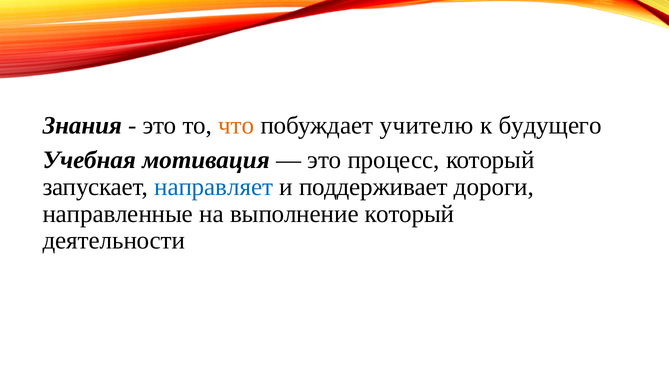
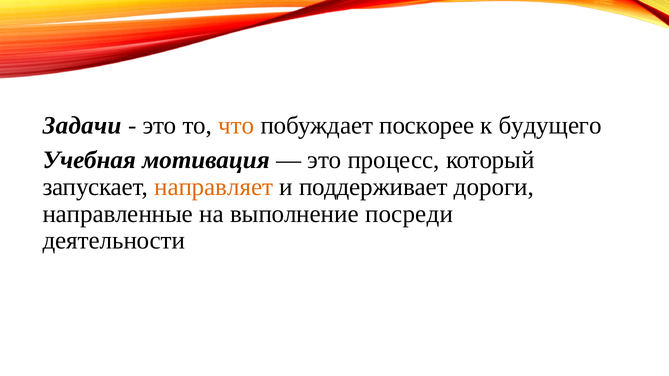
Знания: Знания -> Задачи
учителю: учителю -> поскорее
направляет colour: blue -> orange
выполнение который: который -> посреди
